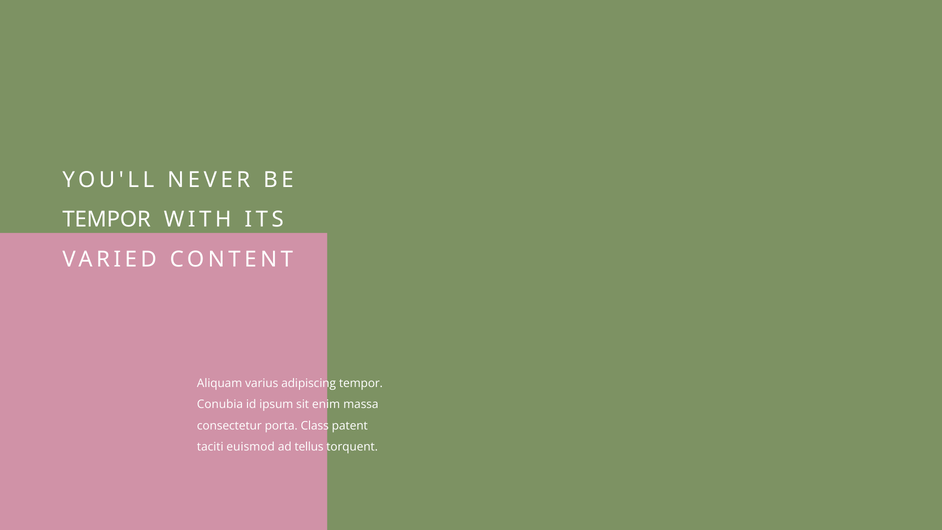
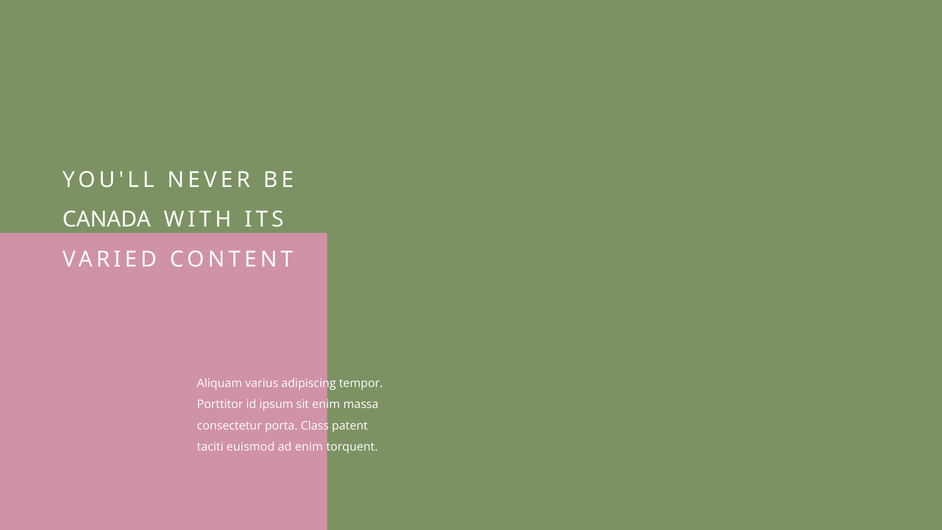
TEMPOR at (107, 220): TEMPOR -> CANADA
Conubia: Conubia -> Porttitor
ad tellus: tellus -> enim
